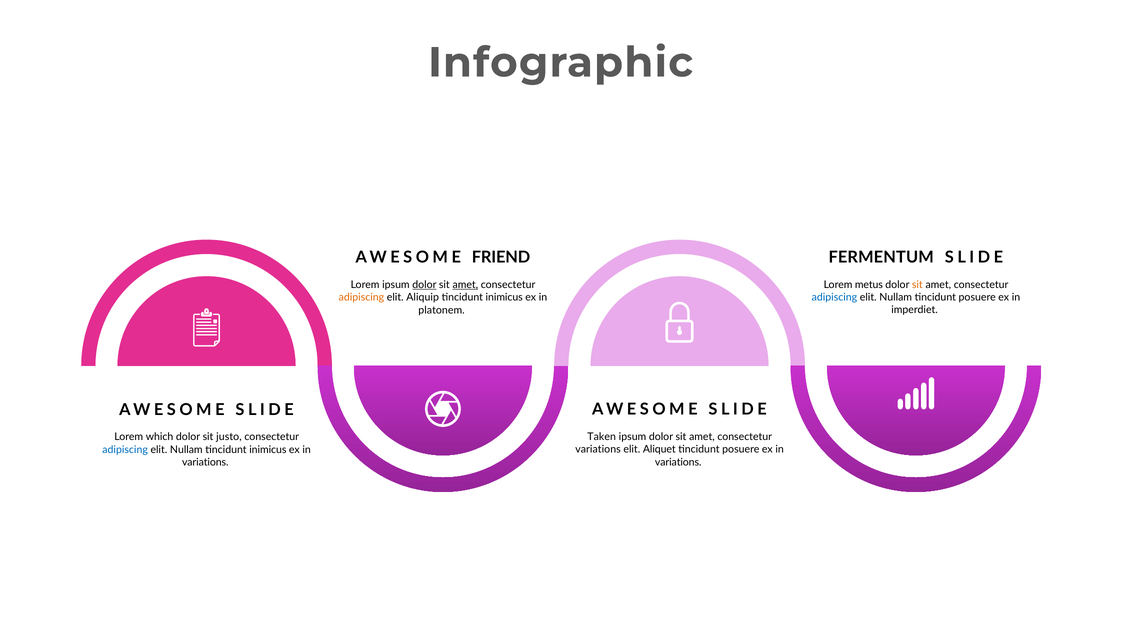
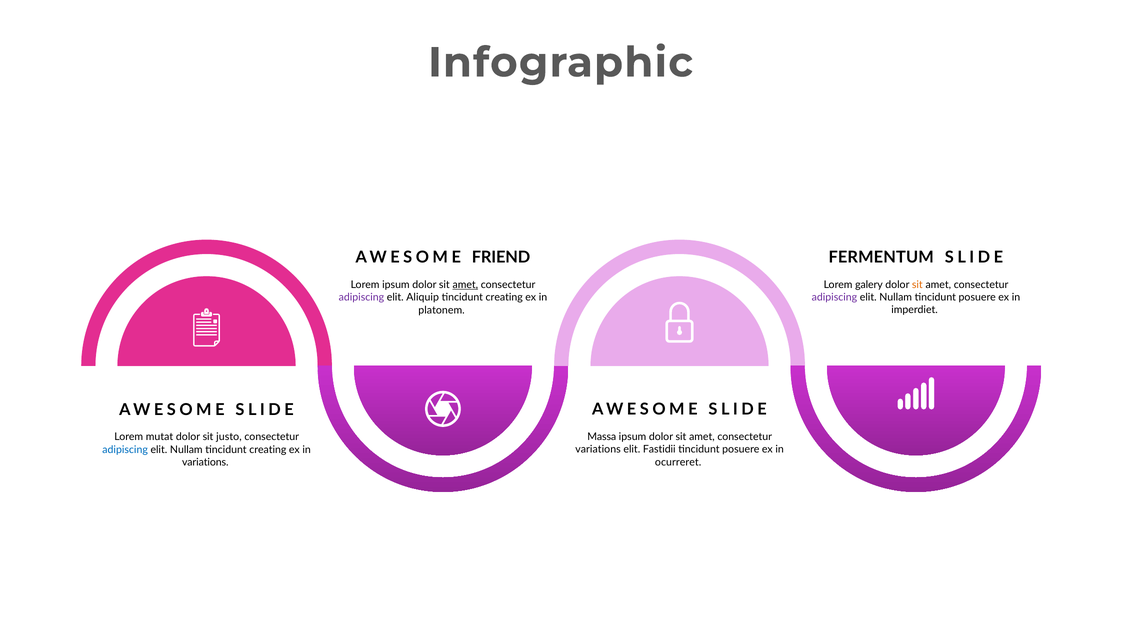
metus: metus -> galery
dolor at (424, 285) underline: present -> none
adipiscing at (834, 297) colour: blue -> purple
adipiscing at (361, 298) colour: orange -> purple
inimicus at (504, 298): inimicus -> creating
Taken: Taken -> Massa
which: which -> mutat
Aliquet: Aliquet -> Fastidii
Nullam tincidunt inimicus: inimicus -> creating
variations at (678, 462): variations -> ocurreret
